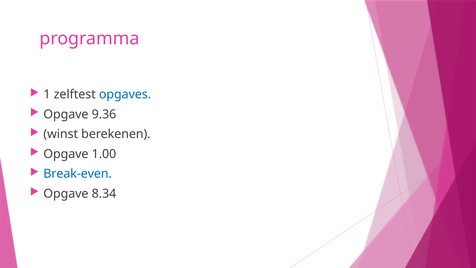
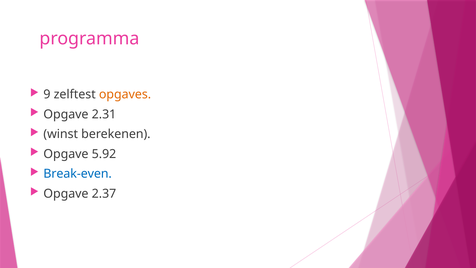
1: 1 -> 9
opgaves colour: blue -> orange
9.36: 9.36 -> 2.31
1.00: 1.00 -> 5.92
8.34: 8.34 -> 2.37
